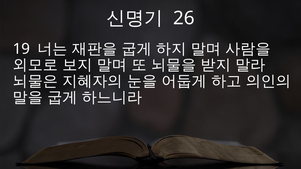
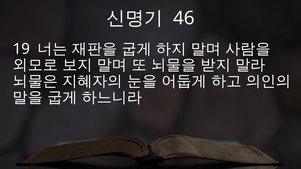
26: 26 -> 46
